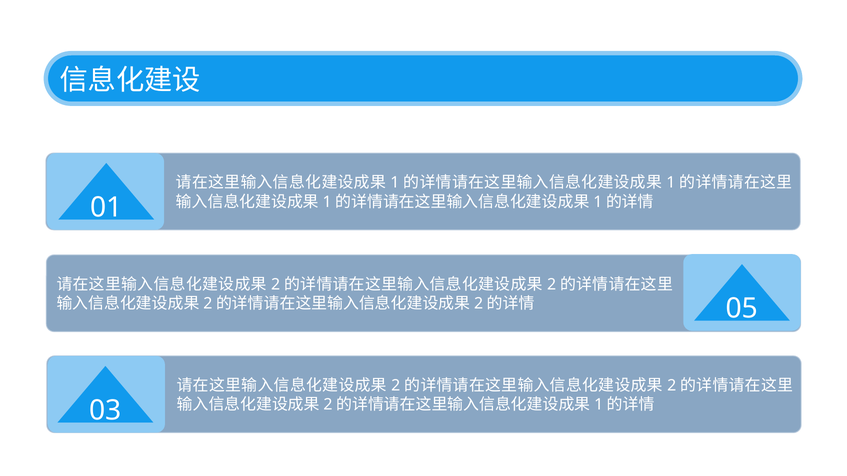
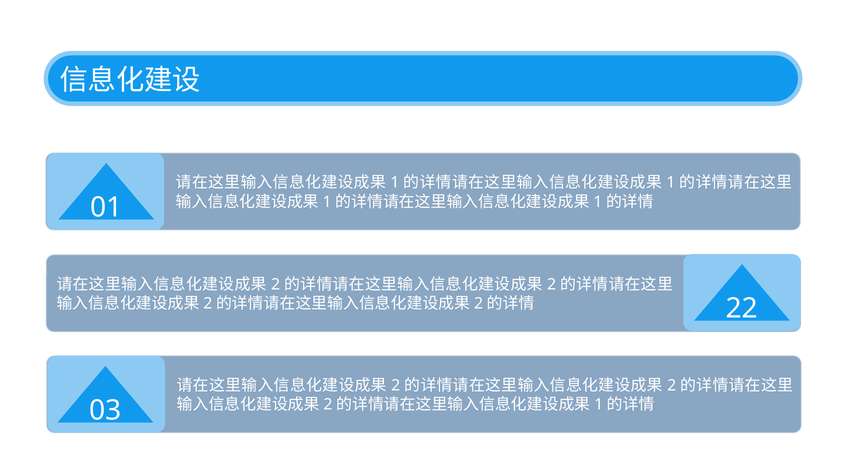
05: 05 -> 22
